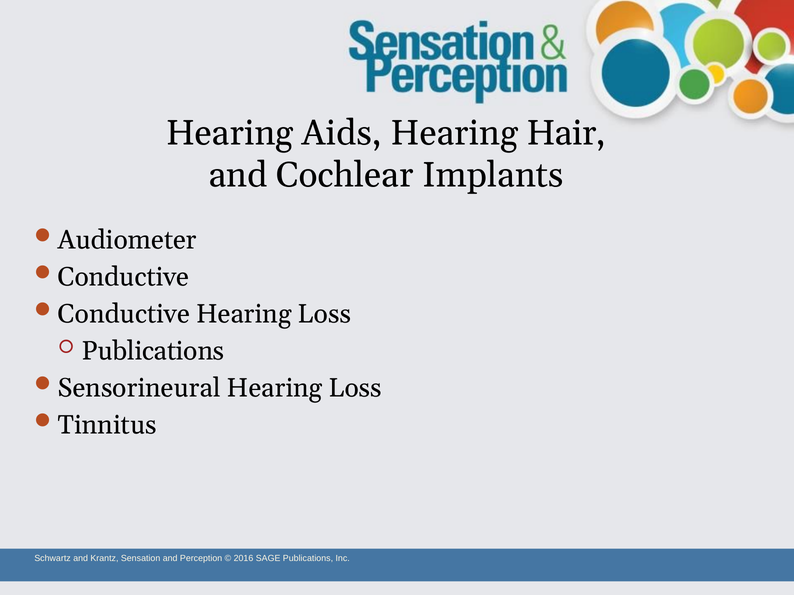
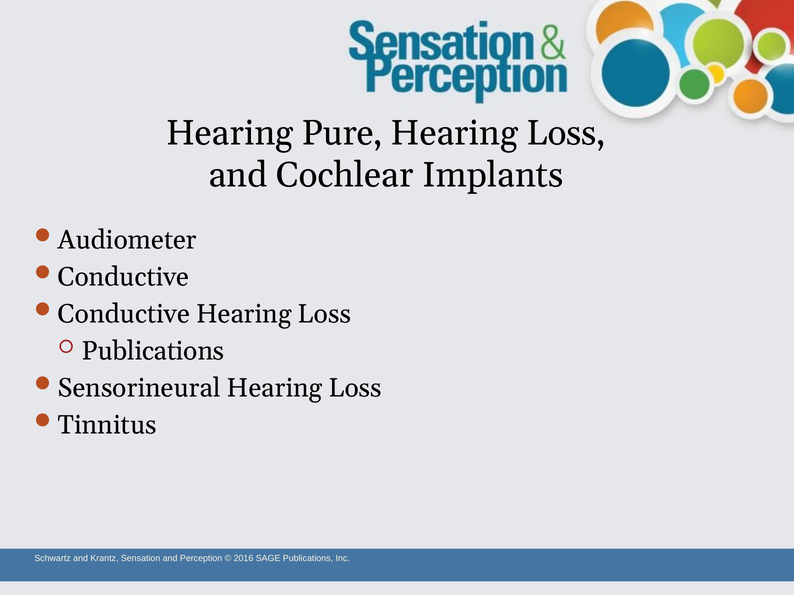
Aids: Aids -> Pure
Hair at (566, 133): Hair -> Loss
